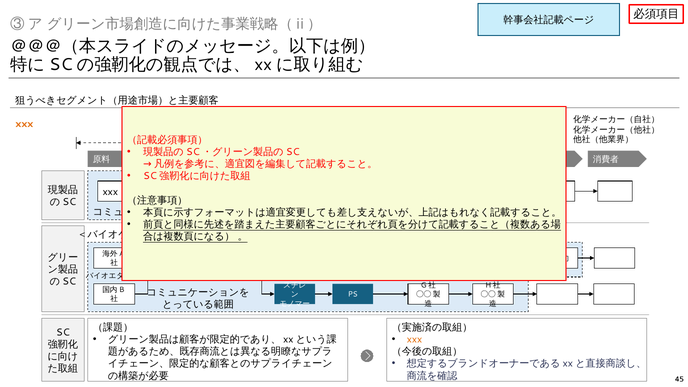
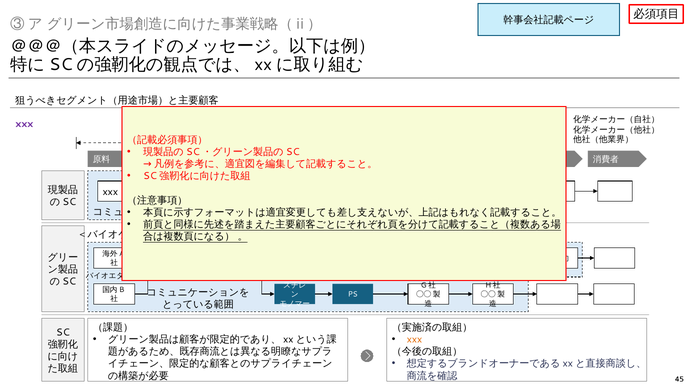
xxx at (24, 124) colour: orange -> purple
